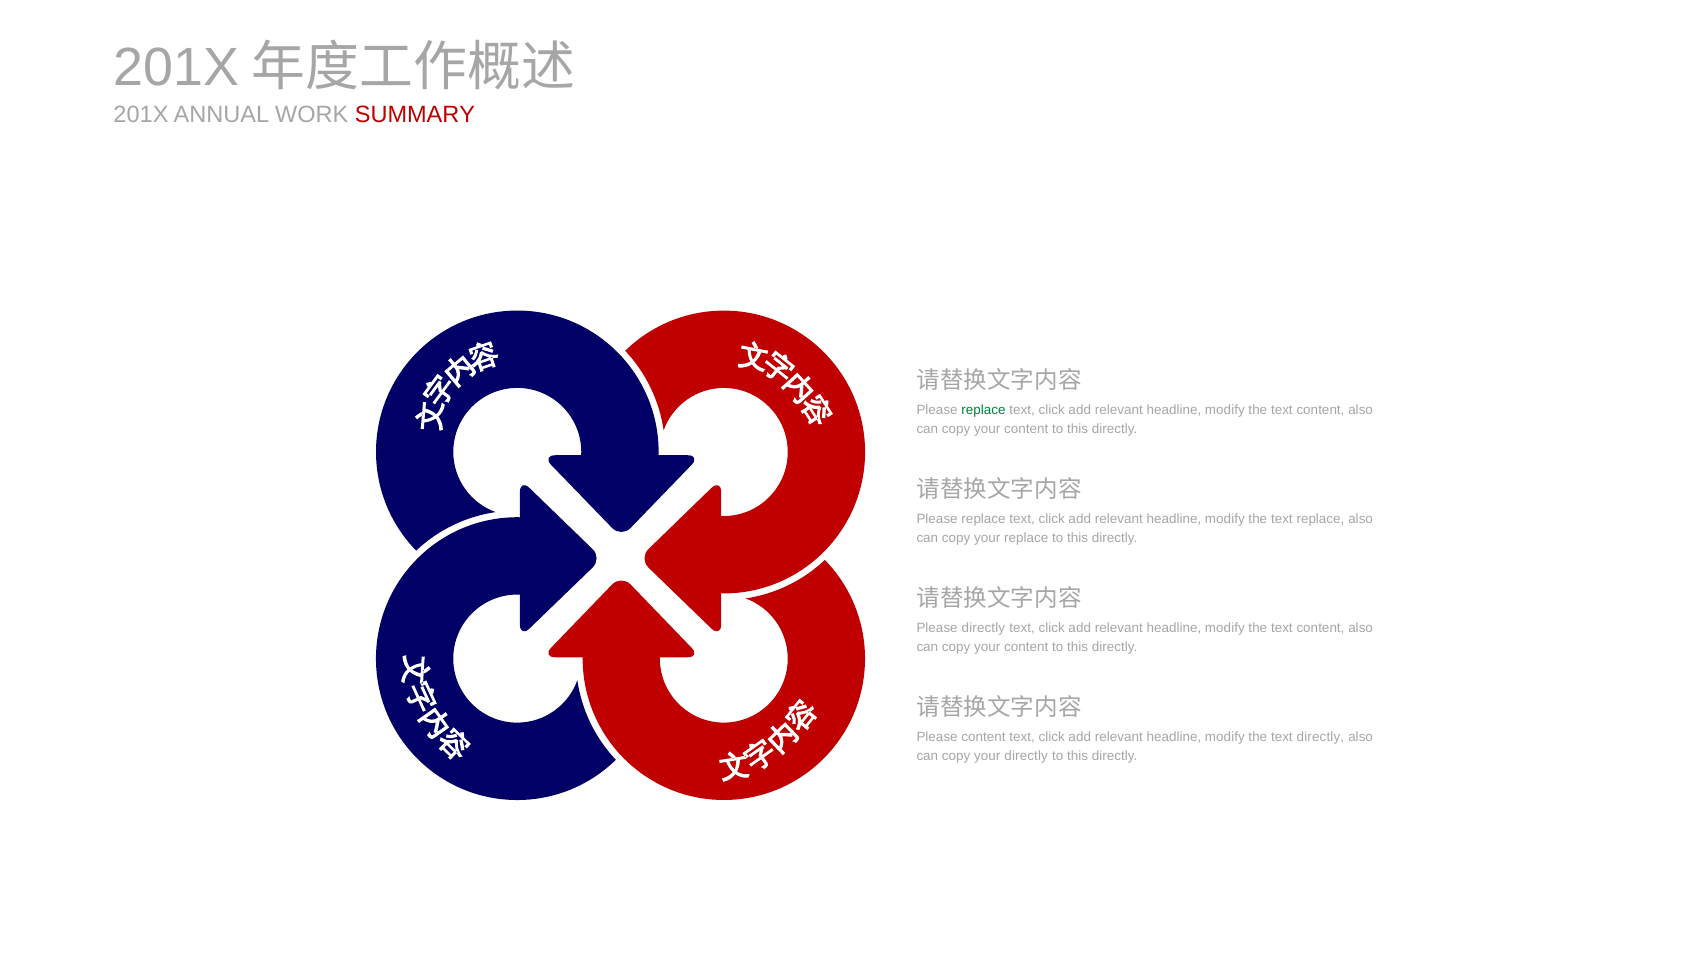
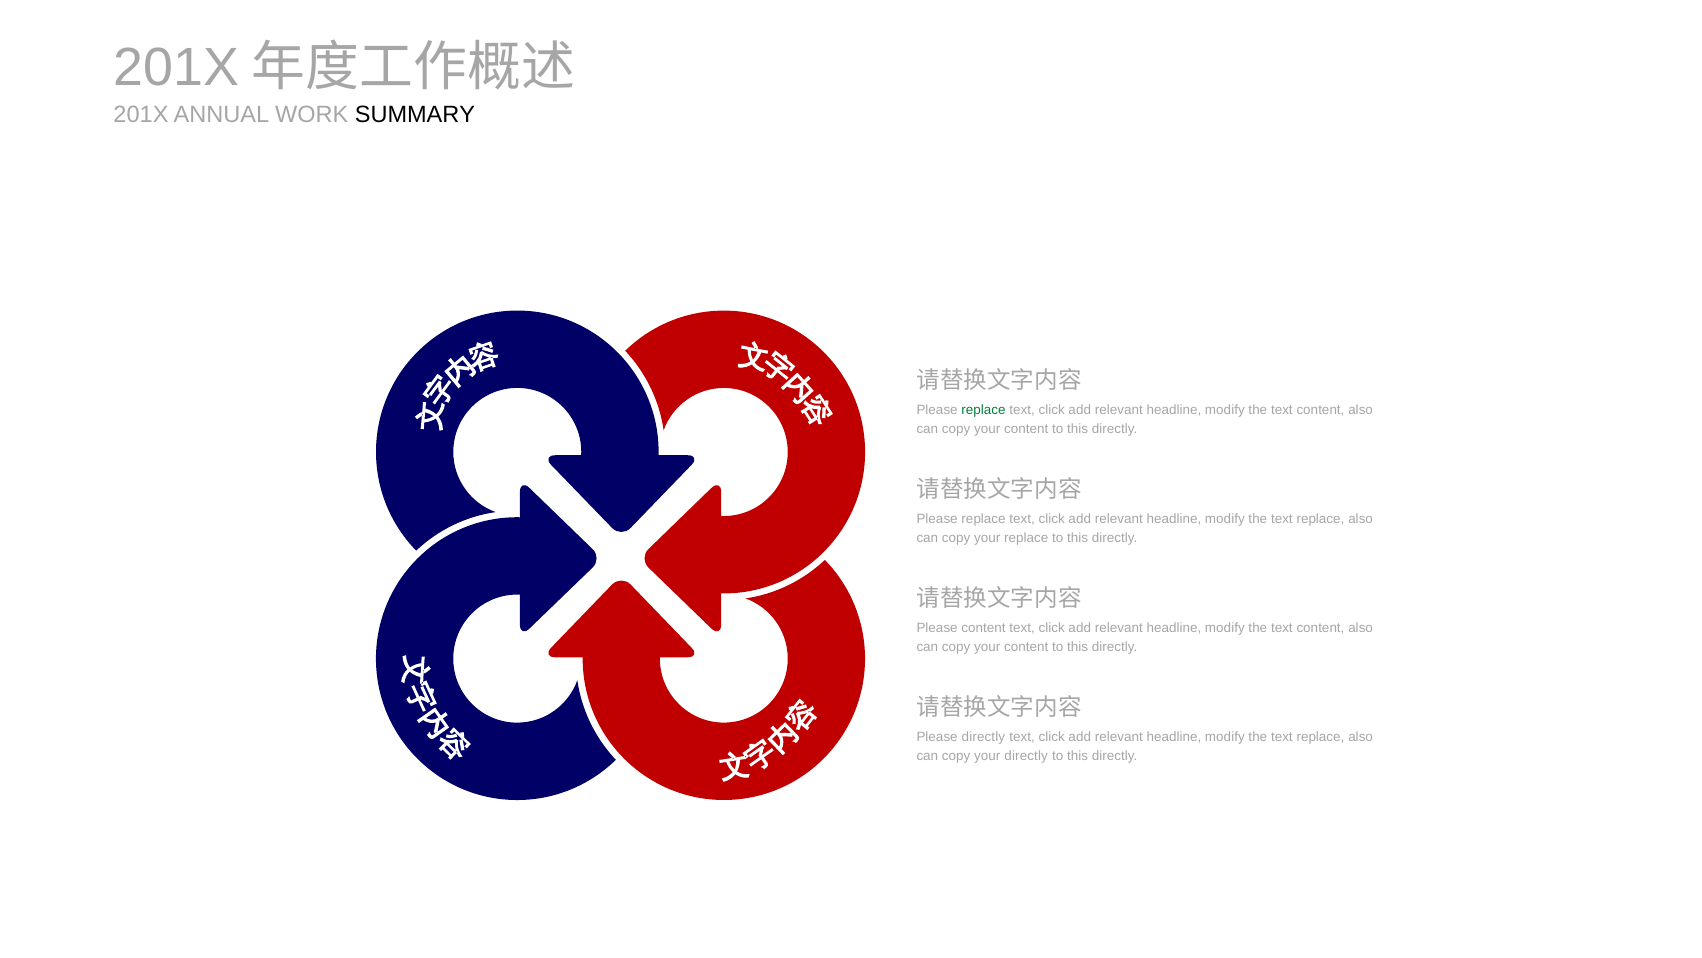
SUMMARY colour: red -> black
Please directly: directly -> content
Please content: content -> directly
directly at (1320, 737): directly -> replace
